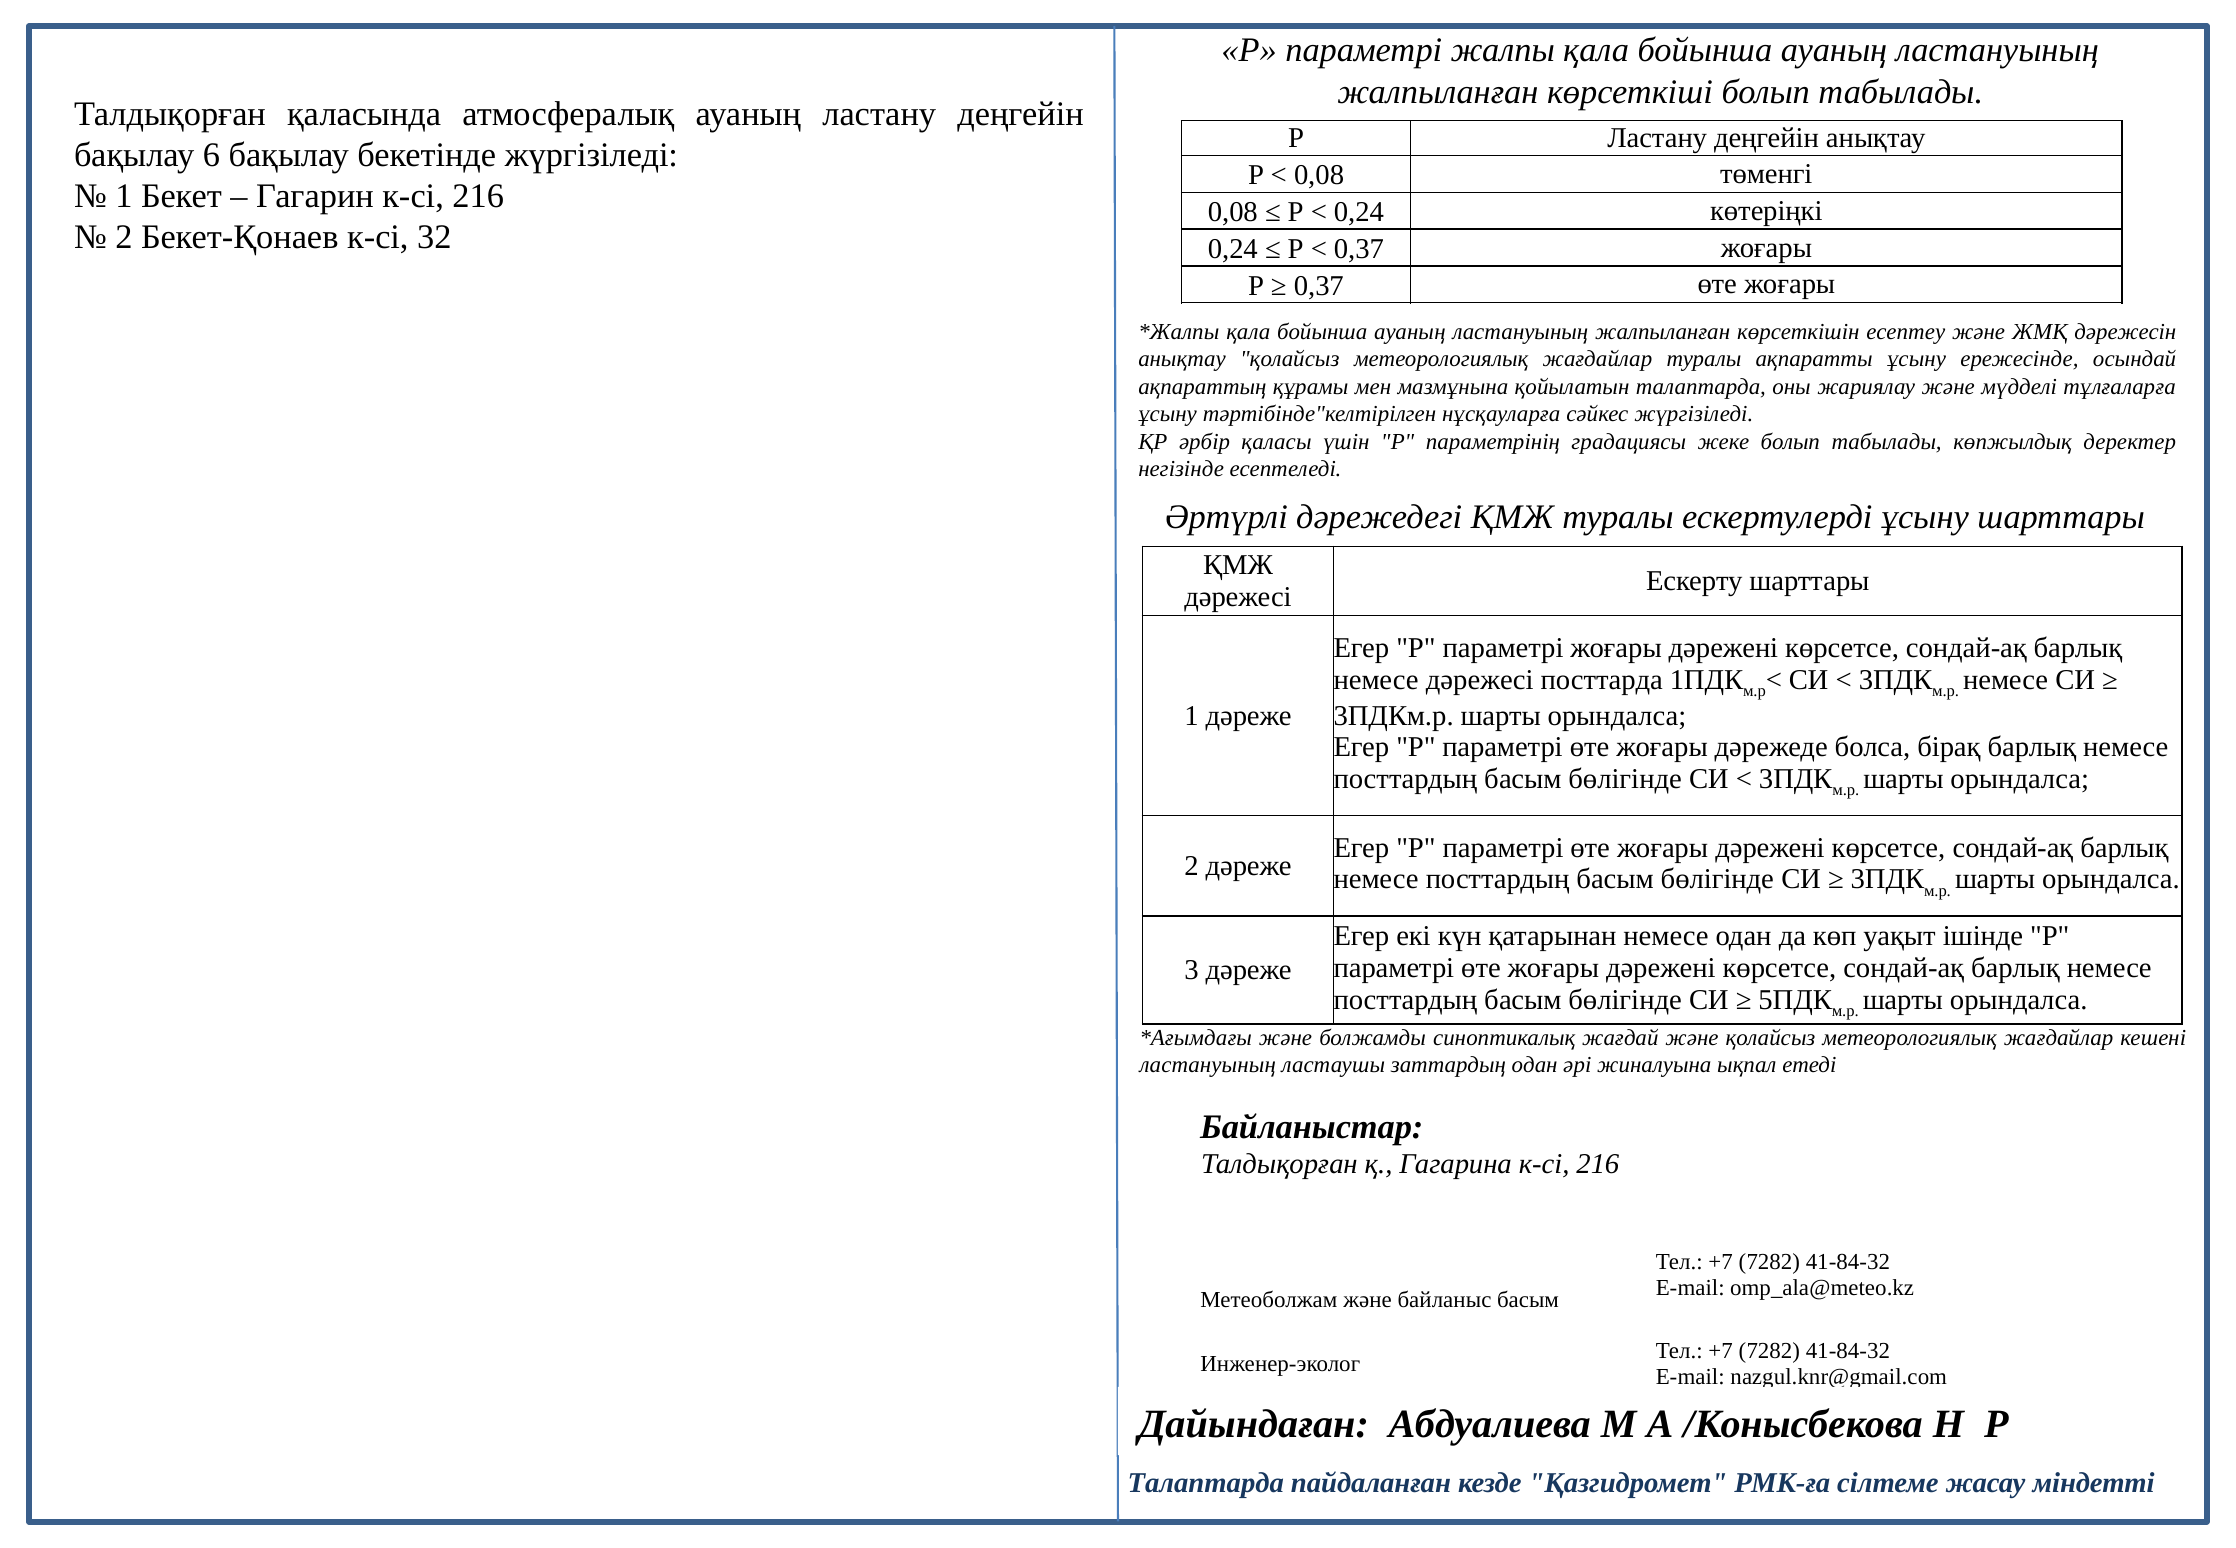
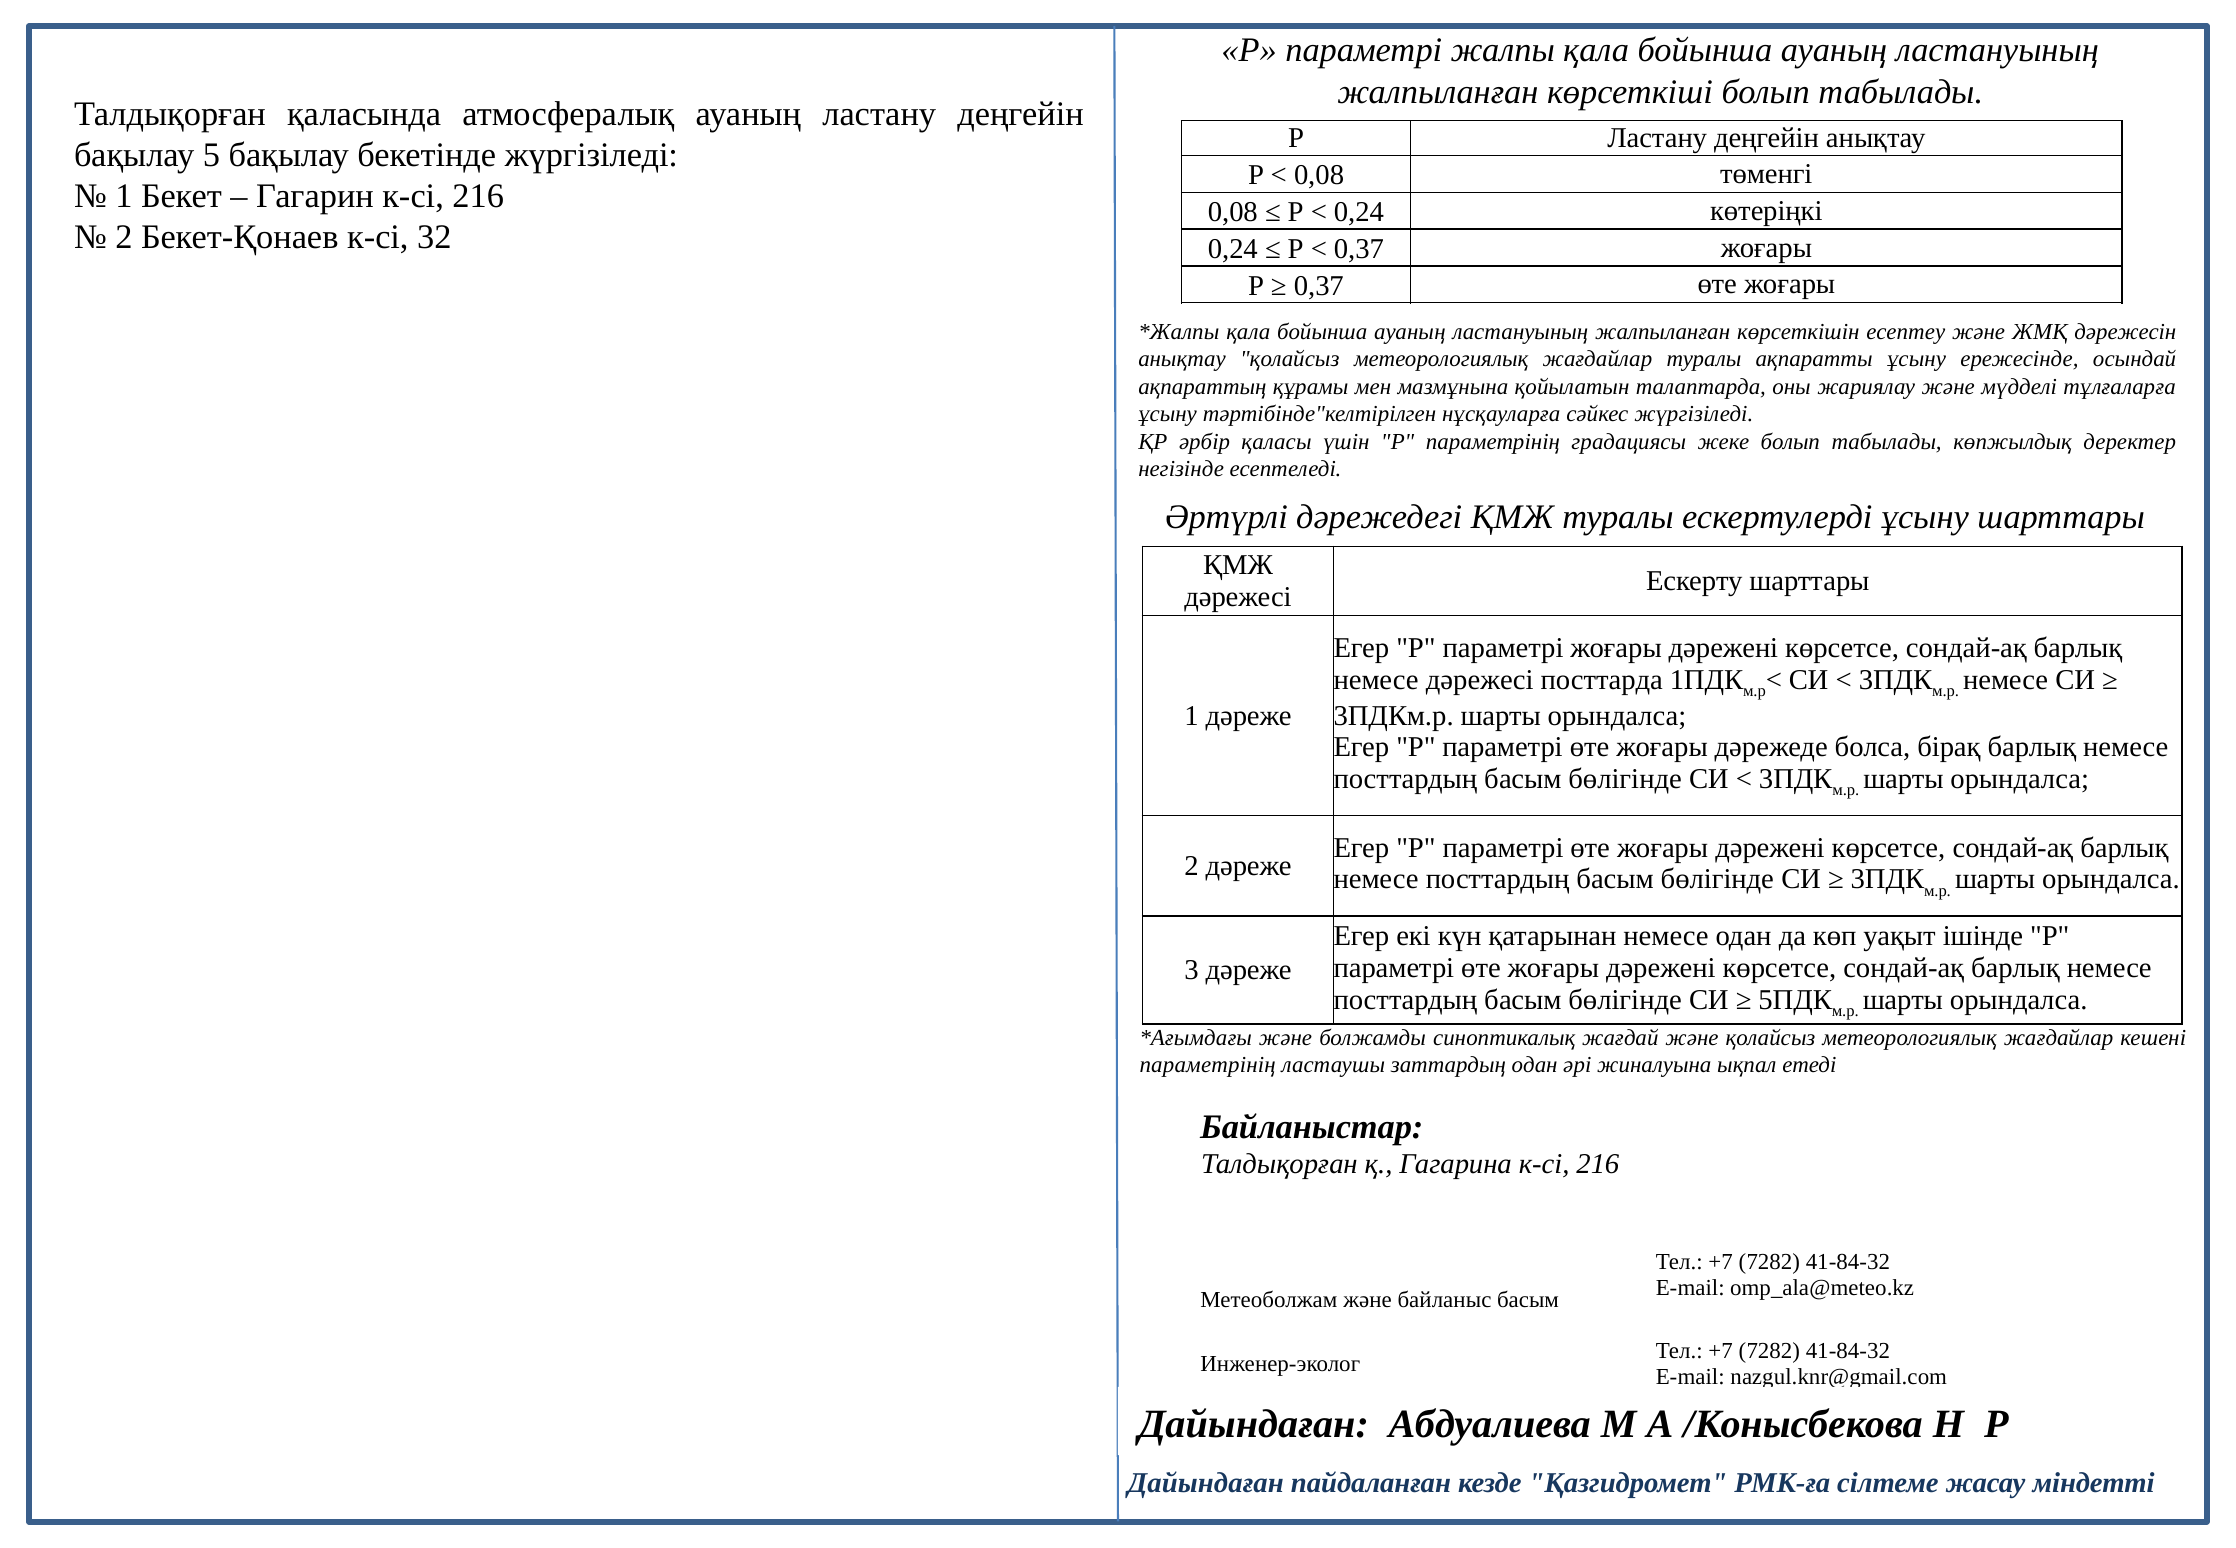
6: 6 -> 5
ластануының at (1208, 1065): ластануының -> параметрінің
Талаптарда at (1206, 1483): Талаптарда -> Дайындаған
